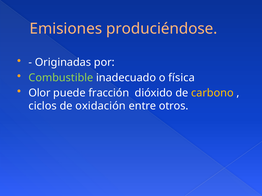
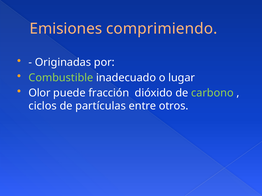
produciéndose: produciéndose -> comprimiendo
física: física -> lugar
carbono colour: yellow -> light green
oxidación: oxidación -> partículas
